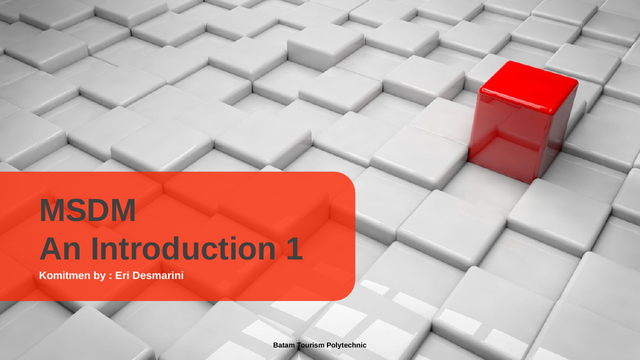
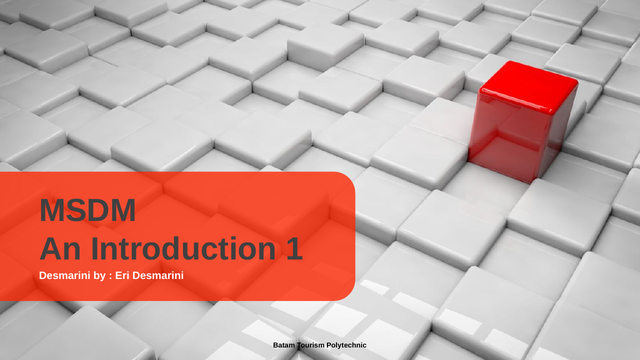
Komitmen at (65, 276): Komitmen -> Desmarini
